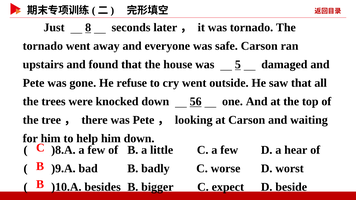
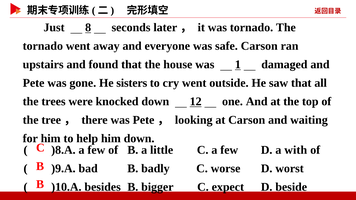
5: 5 -> 1
refuse: refuse -> sisters
56: 56 -> 12
hear: hear -> with
